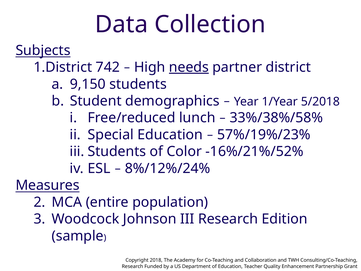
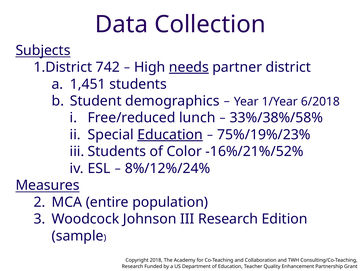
9,150: 9,150 -> 1,451
5/2018: 5/2018 -> 6/2018
Education at (170, 135) underline: none -> present
57%/19%/23%: 57%/19%/23% -> 75%/19%/23%
